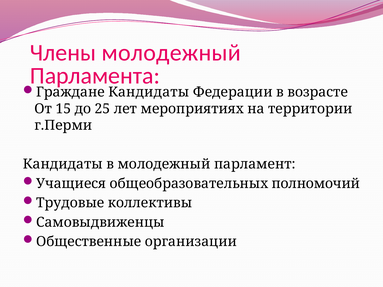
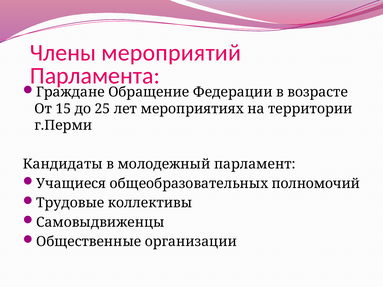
Члены молодежный: молодежный -> мероприятий
Граждане Кандидаты: Кандидаты -> Обращение
